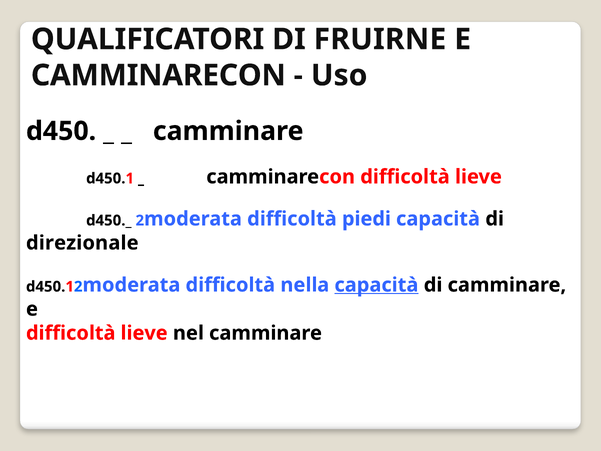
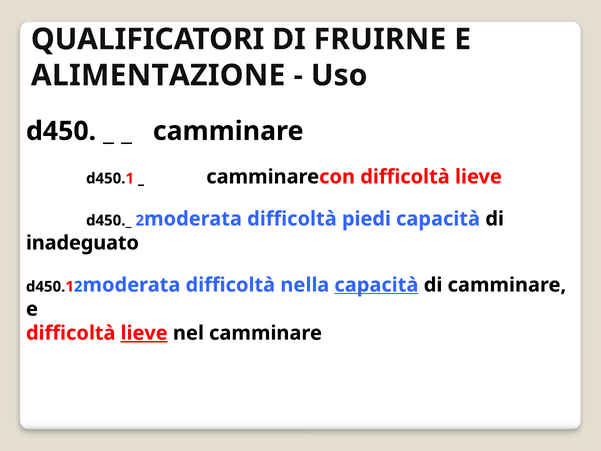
CAMMINARECON at (158, 75): CAMMINARECON -> ALIMENTAZIONE
direzionale: direzionale -> inadeguato
lieve at (144, 333) underline: none -> present
